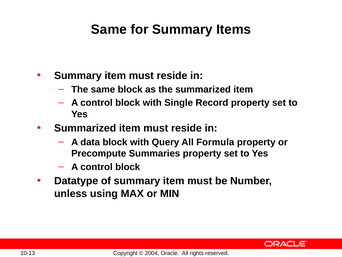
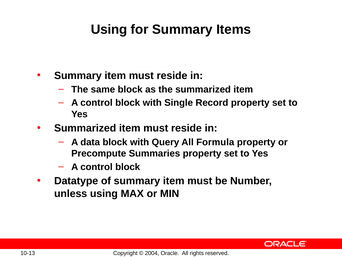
Same at (109, 29): Same -> Using
